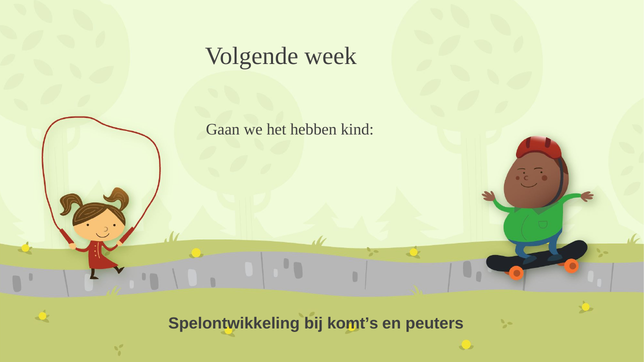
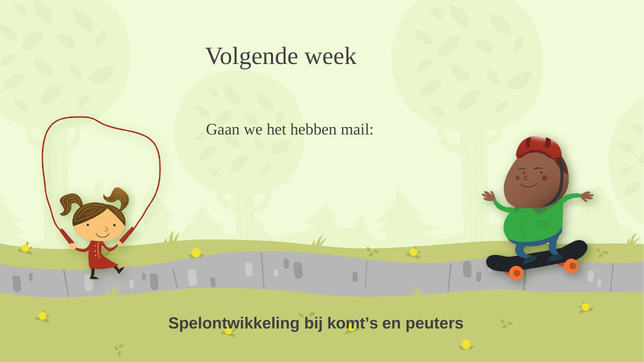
kind: kind -> mail
